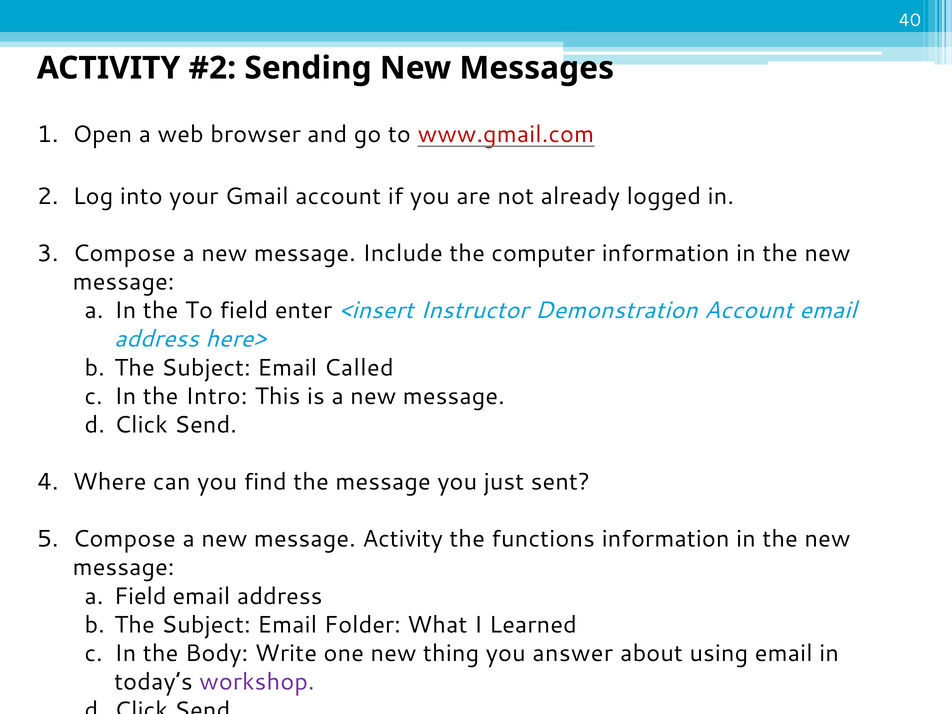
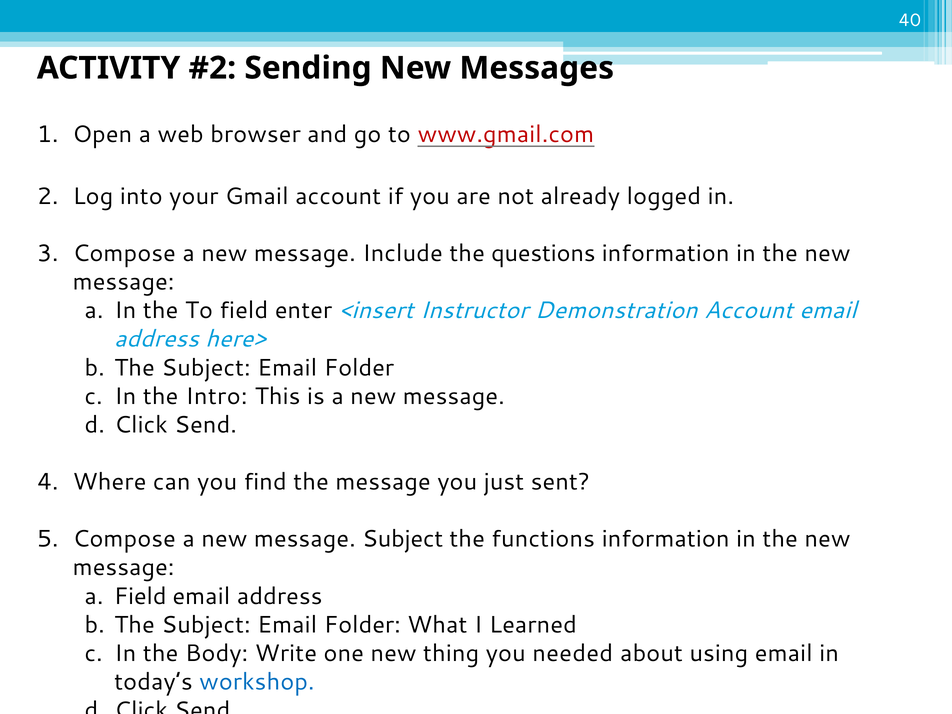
computer: computer -> questions
Called at (359, 368): Called -> Folder
message Activity: Activity -> Subject
answer: answer -> needed
workshop colour: purple -> blue
